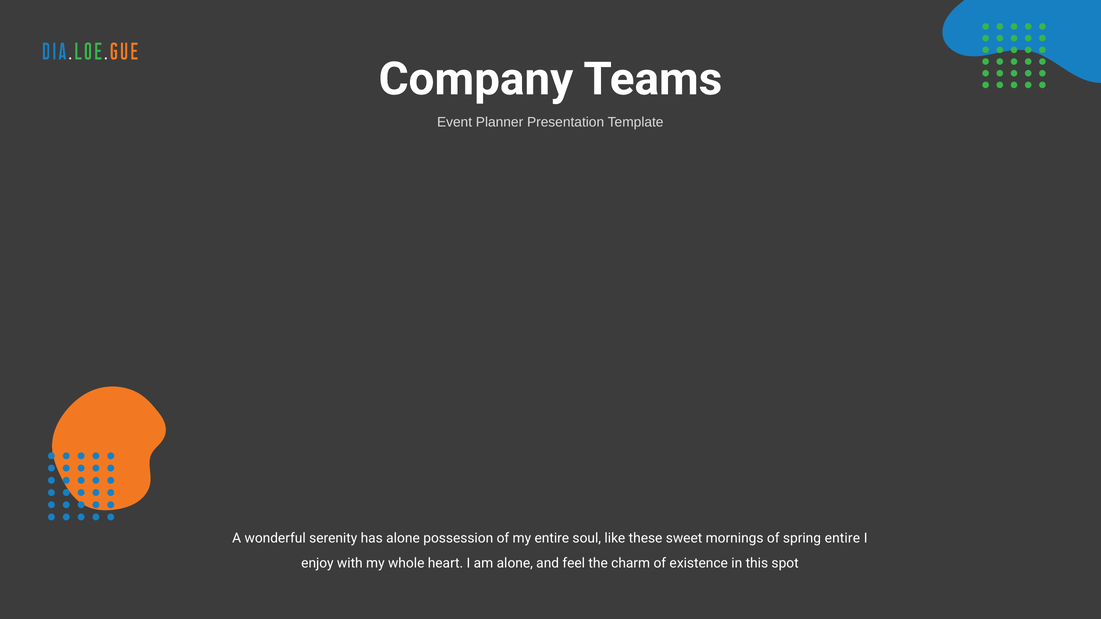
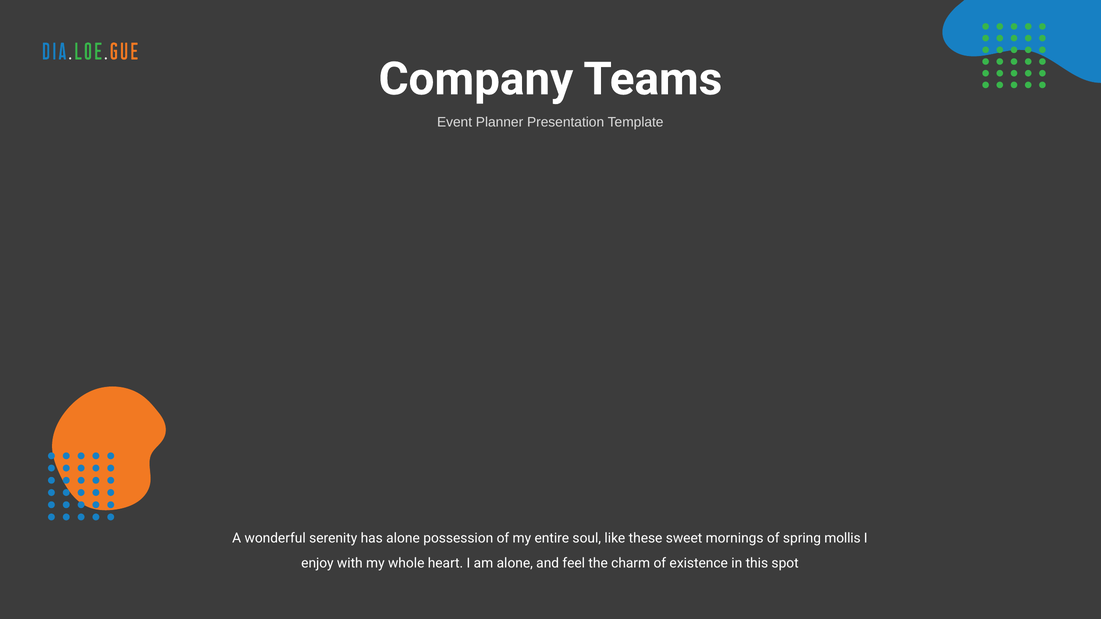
spring entire: entire -> mollis
